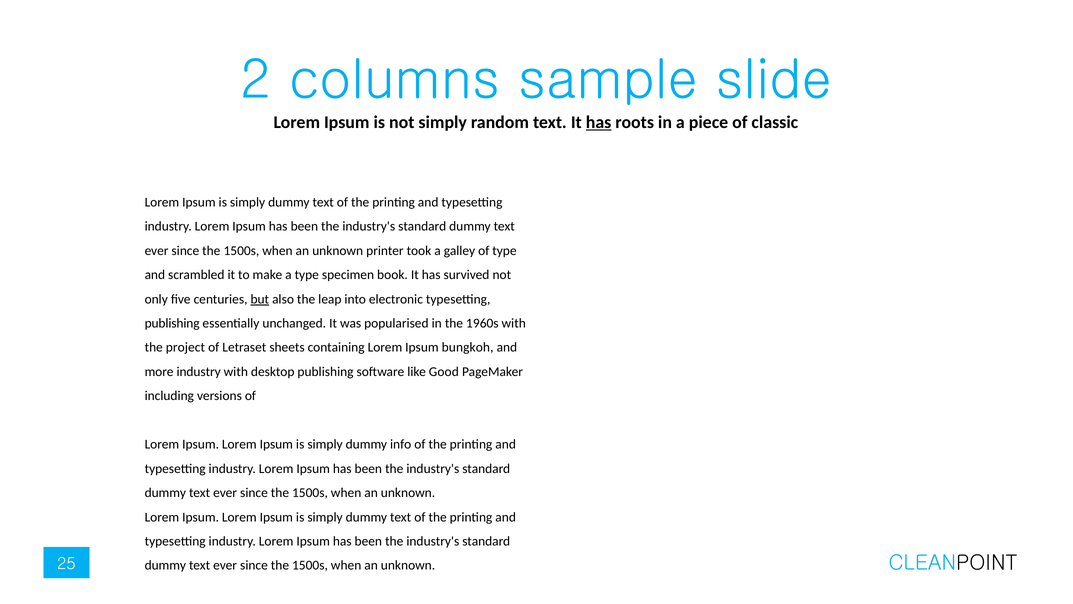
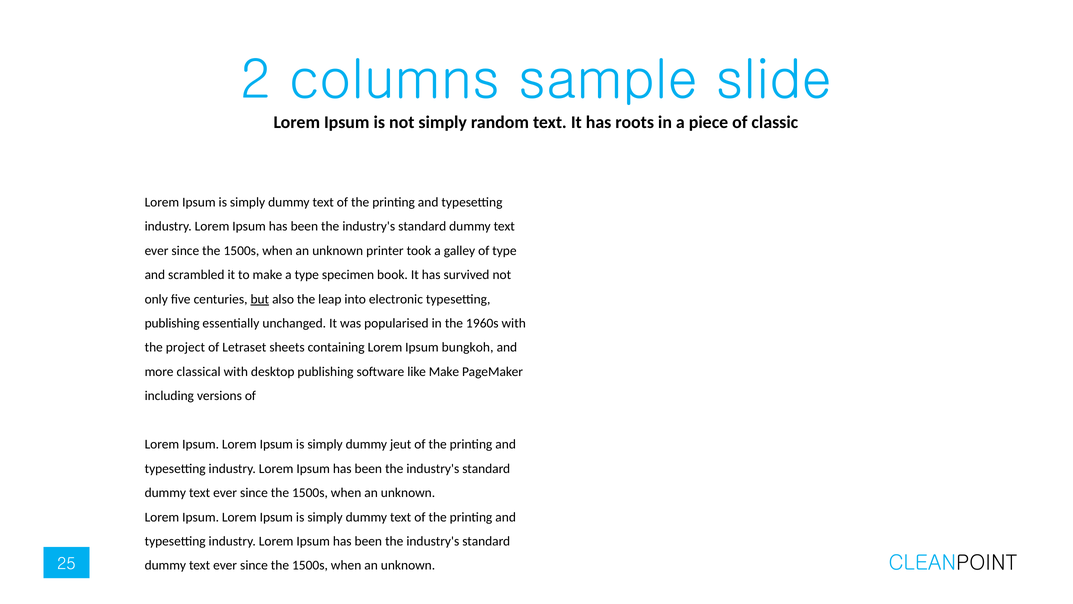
has at (599, 122) underline: present -> none
more industry: industry -> classical
like Good: Good -> Make
info: info -> jeut
